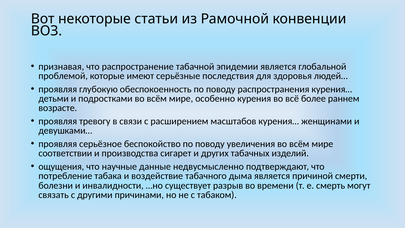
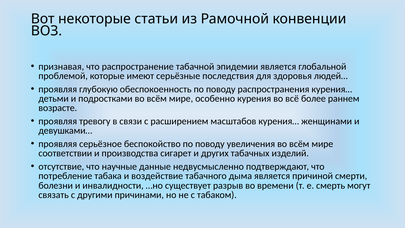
ощущения: ощущения -> отсутствие
